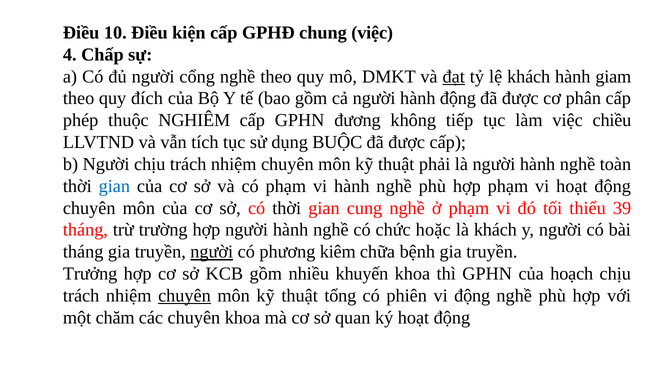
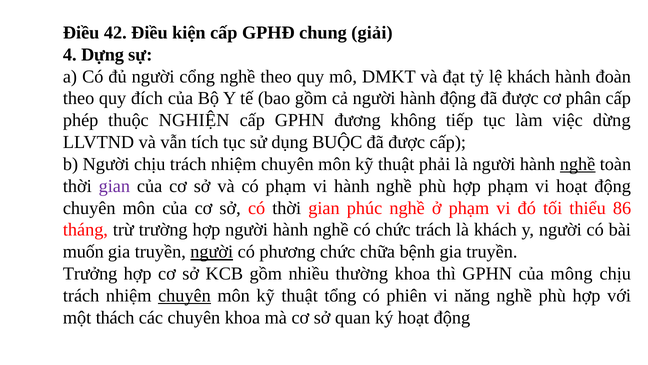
10: 10 -> 42
chung việc: việc -> giải
Chấp: Chấp -> Dựng
đạt underline: present -> none
giam: giam -> đoàn
NGHIÊM: NGHIÊM -> NGHIỆN
chiều: chiều -> dừng
nghề at (578, 164) underline: none -> present
gian at (114, 186) colour: blue -> purple
cung: cung -> phúc
39: 39 -> 86
chức hoặc: hoặc -> trách
tháng at (83, 252): tháng -> muốn
phương kiêm: kiêm -> chức
khuyến: khuyến -> thường
hoạch: hoạch -> mông
vi động: động -> năng
chăm: chăm -> thách
